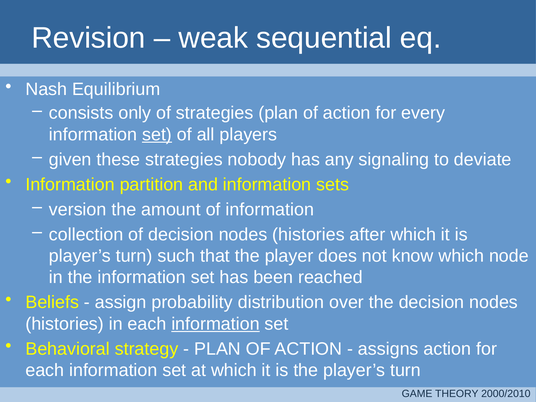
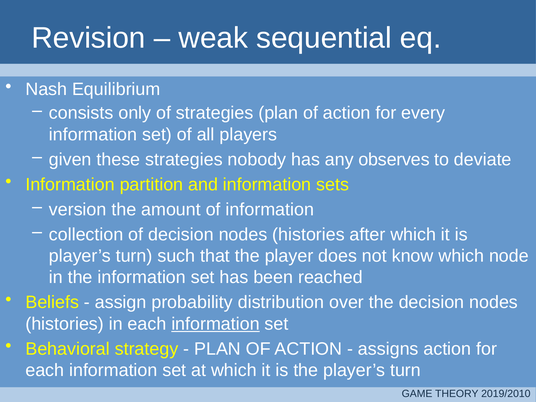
set at (157, 134) underline: present -> none
signaling: signaling -> observes
2000/2010: 2000/2010 -> 2019/2010
